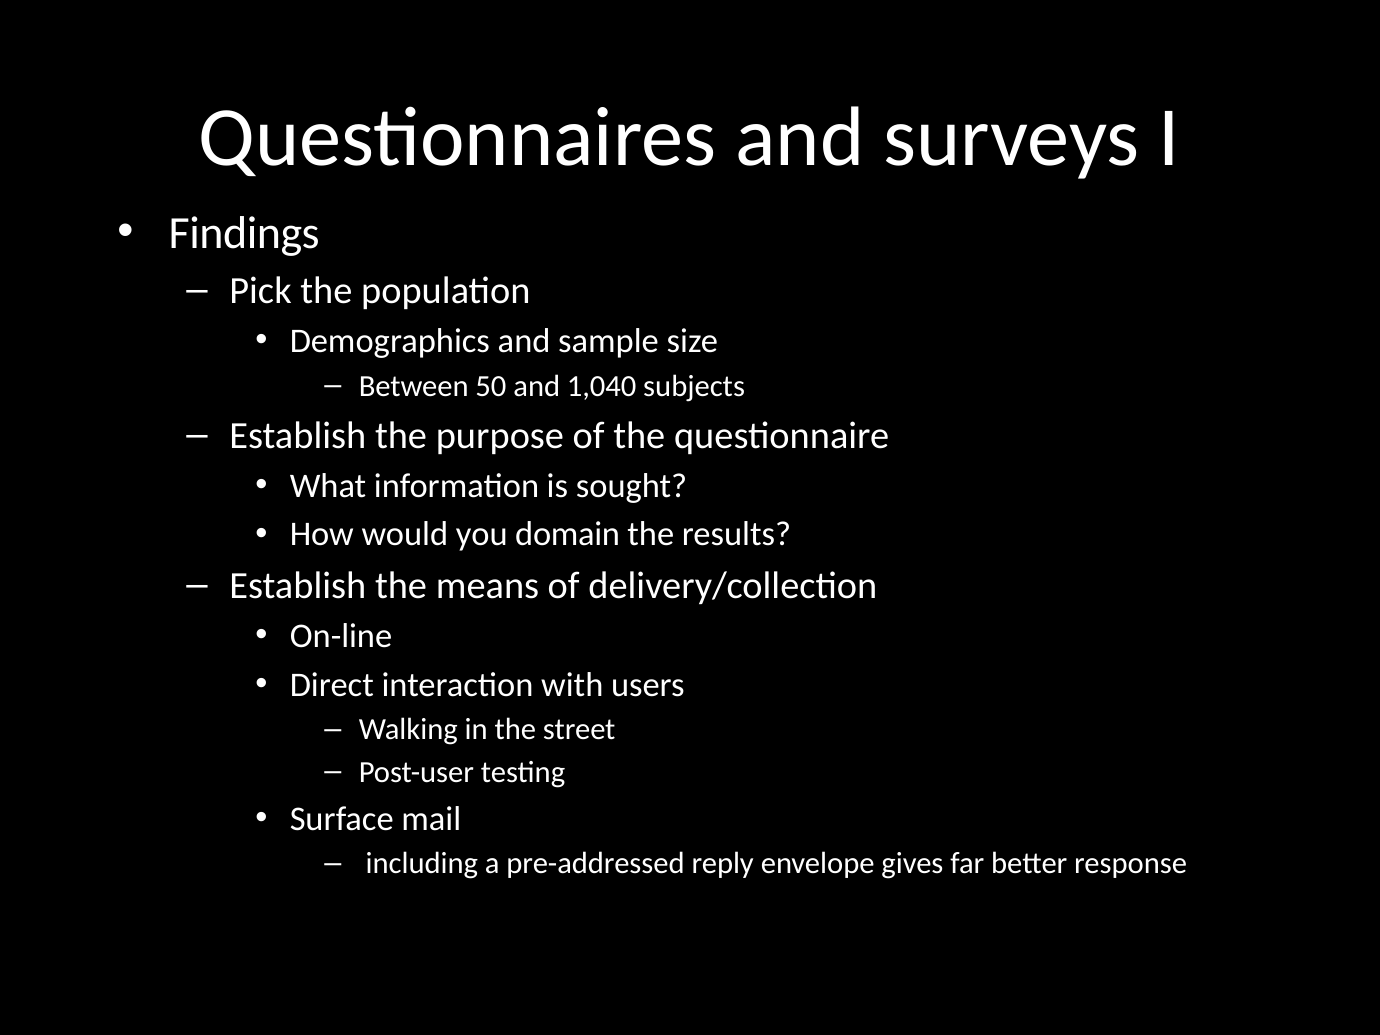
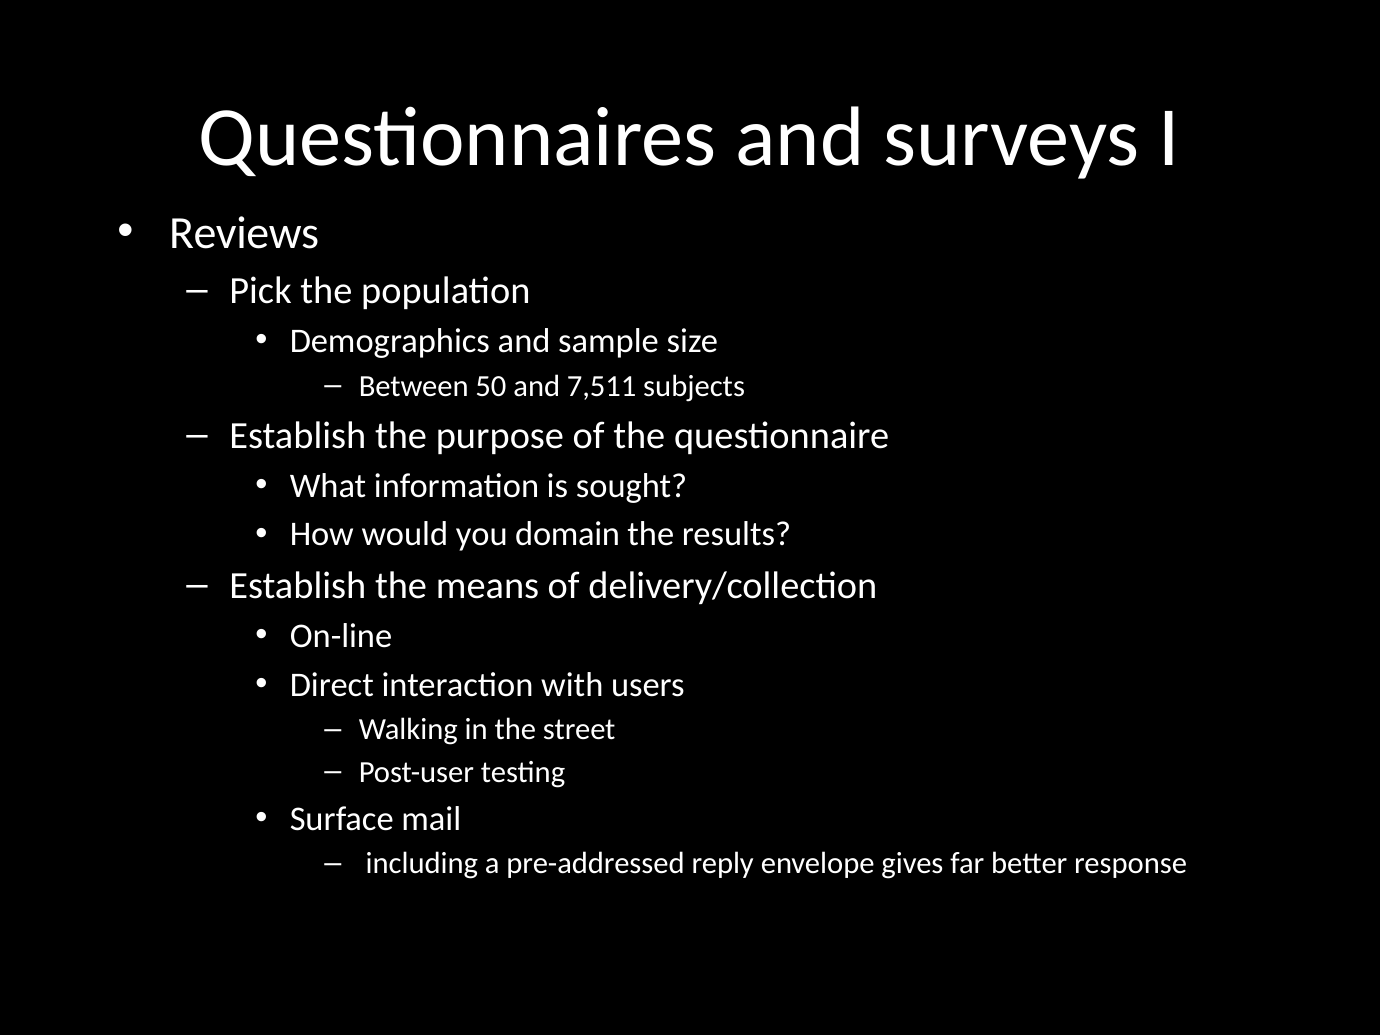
Findings: Findings -> Reviews
1,040: 1,040 -> 7,511
